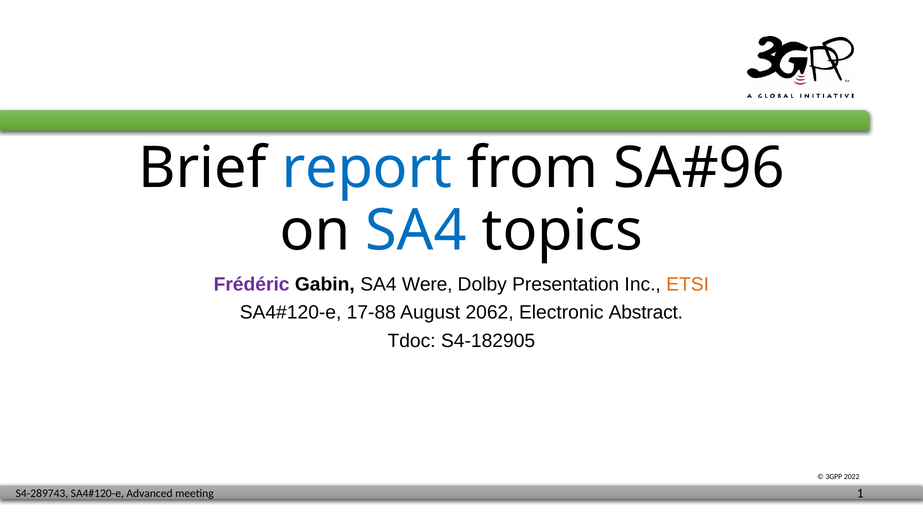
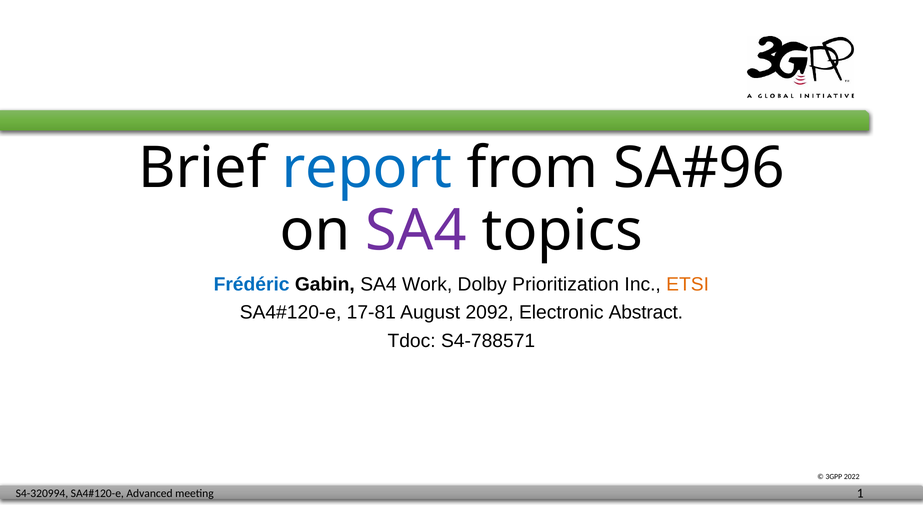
SA4 at (416, 231) colour: blue -> purple
Frédéric colour: purple -> blue
Were: Were -> Work
Presentation: Presentation -> Prioritization
17-88: 17-88 -> 17-81
2062: 2062 -> 2092
S4-182905: S4-182905 -> S4-788571
S4-289743: S4-289743 -> S4-320994
